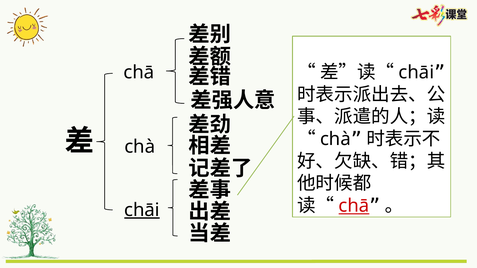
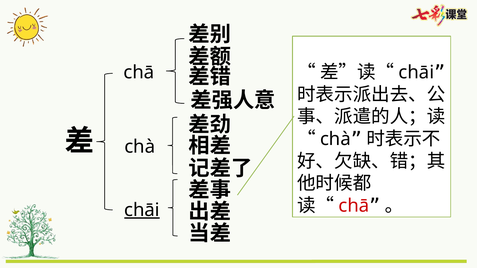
chā at (354, 206) underline: present -> none
